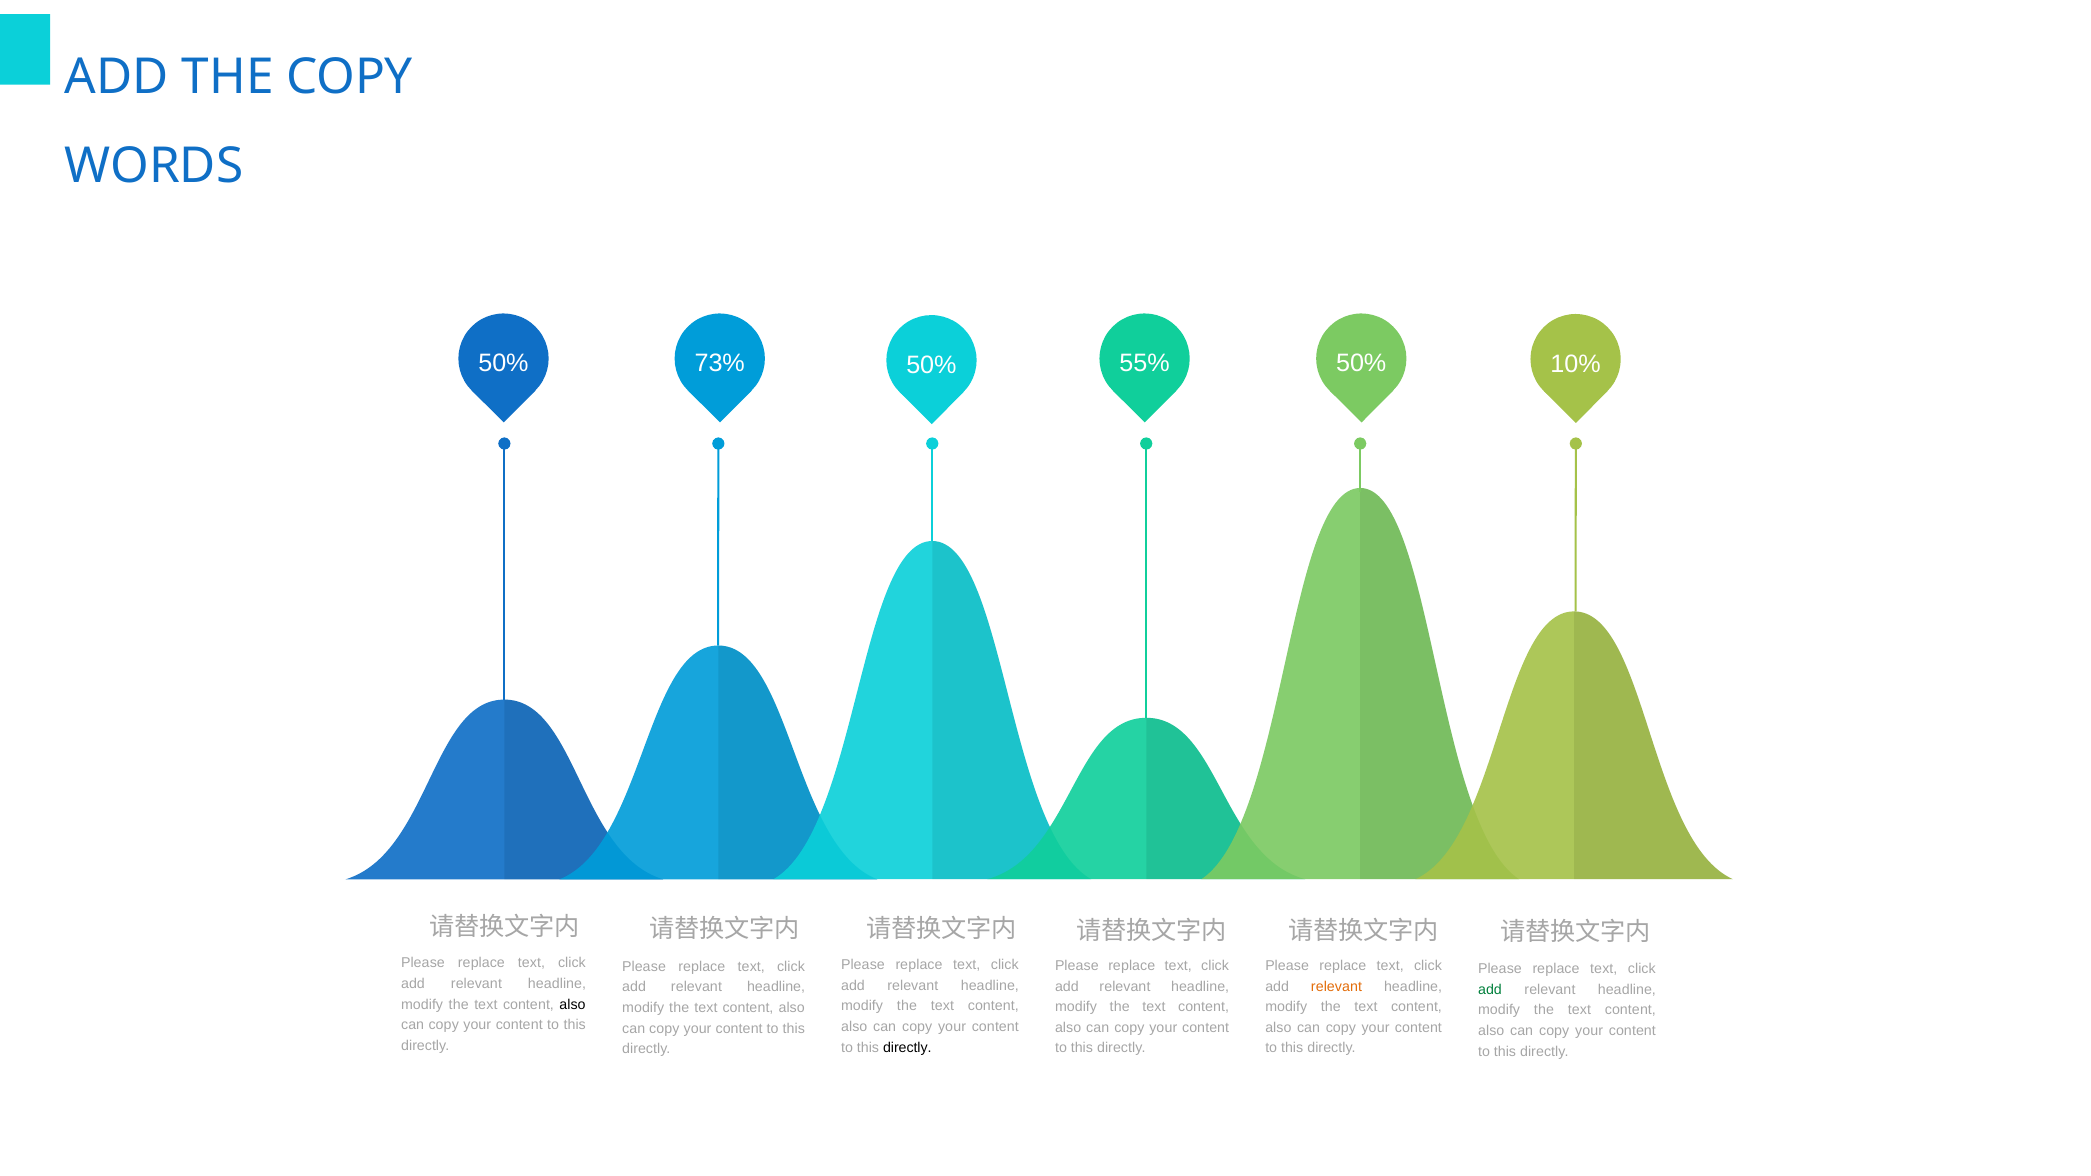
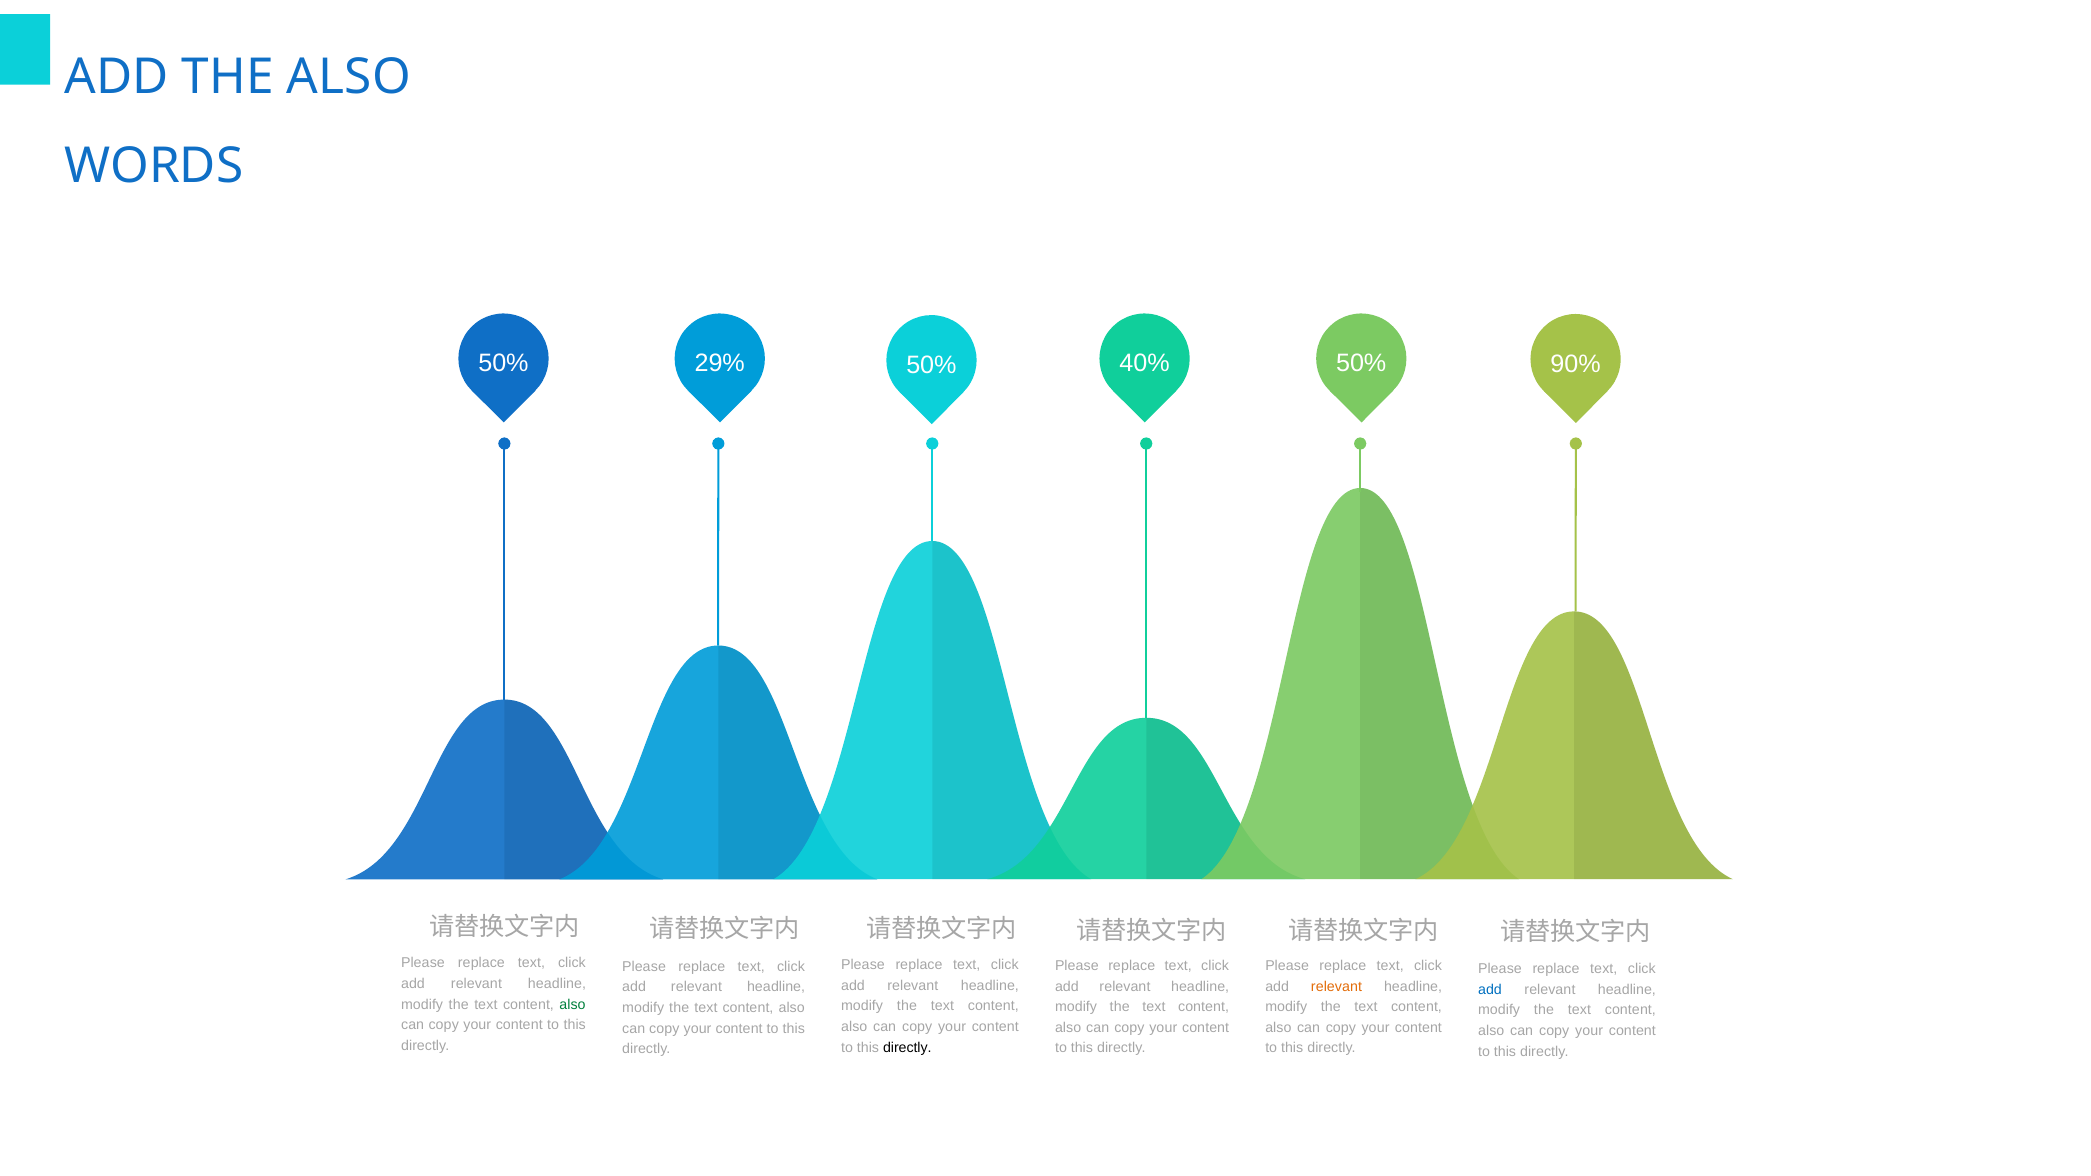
THE COPY: COPY -> ALSO
73%: 73% -> 29%
55%: 55% -> 40%
10%: 10% -> 90%
add at (1490, 990) colour: green -> blue
also at (573, 1004) colour: black -> green
